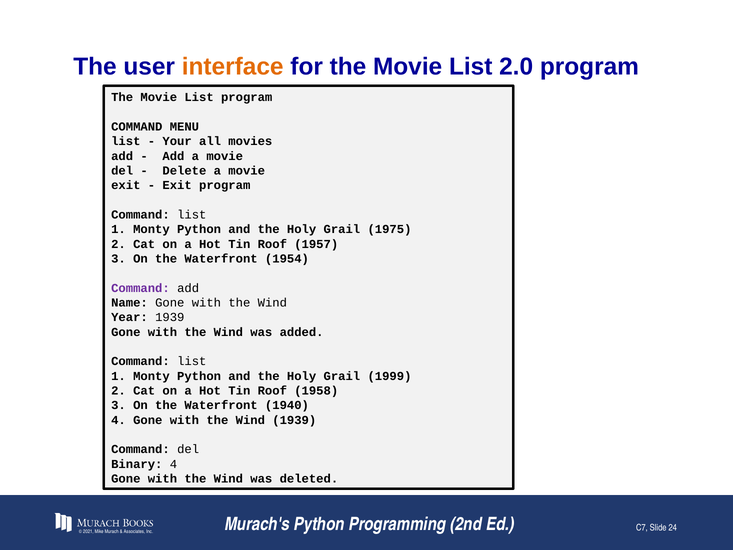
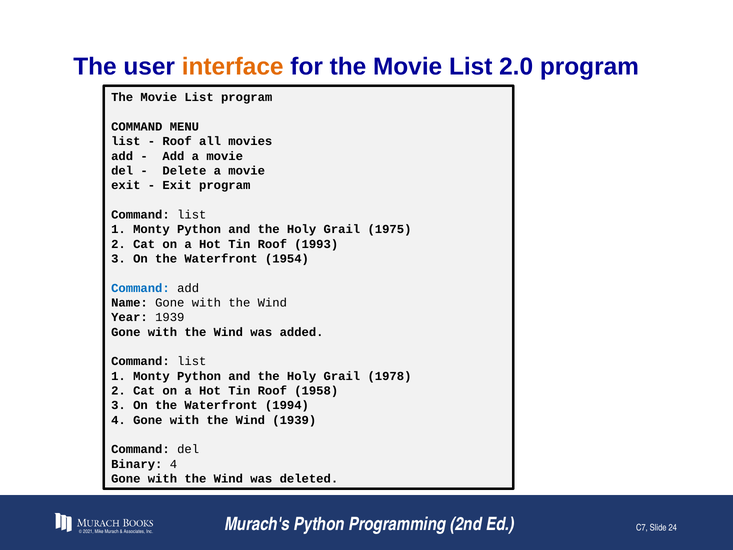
Your at (177, 141): Your -> Roof
1957: 1957 -> 1993
Command at (140, 288) colour: purple -> blue
1999: 1999 -> 1978
1940: 1940 -> 1994
